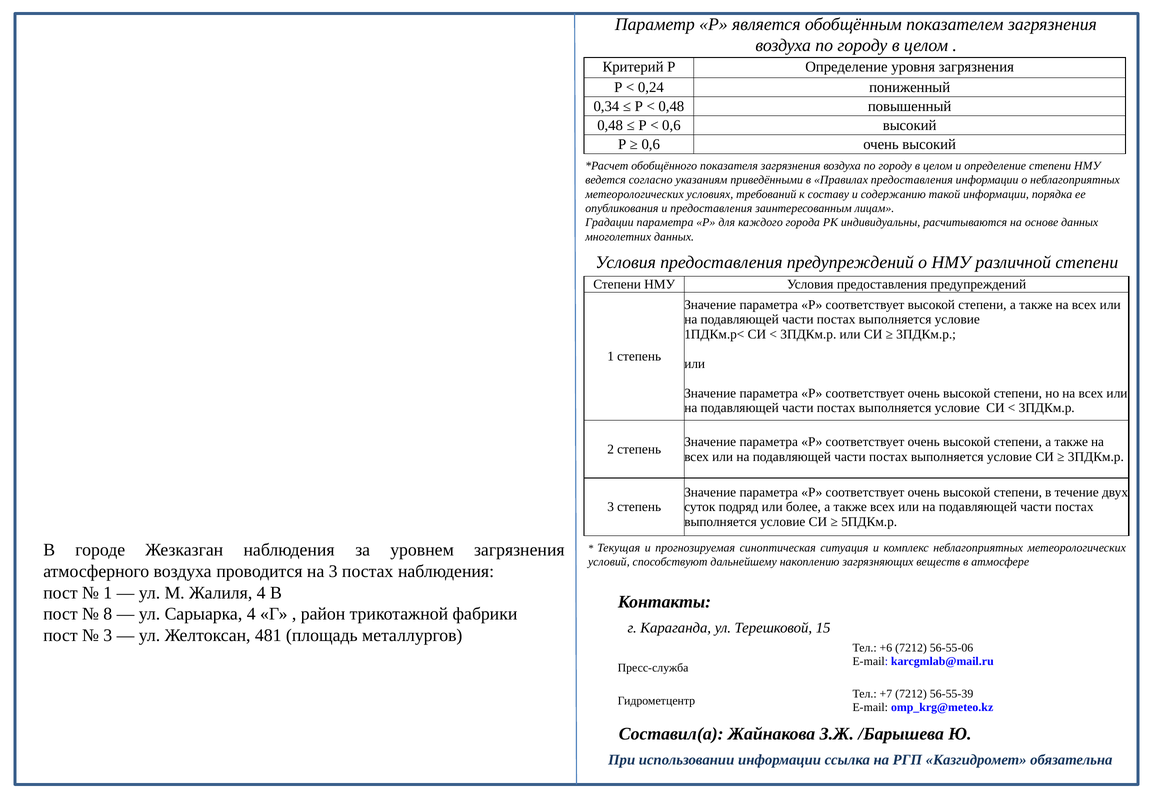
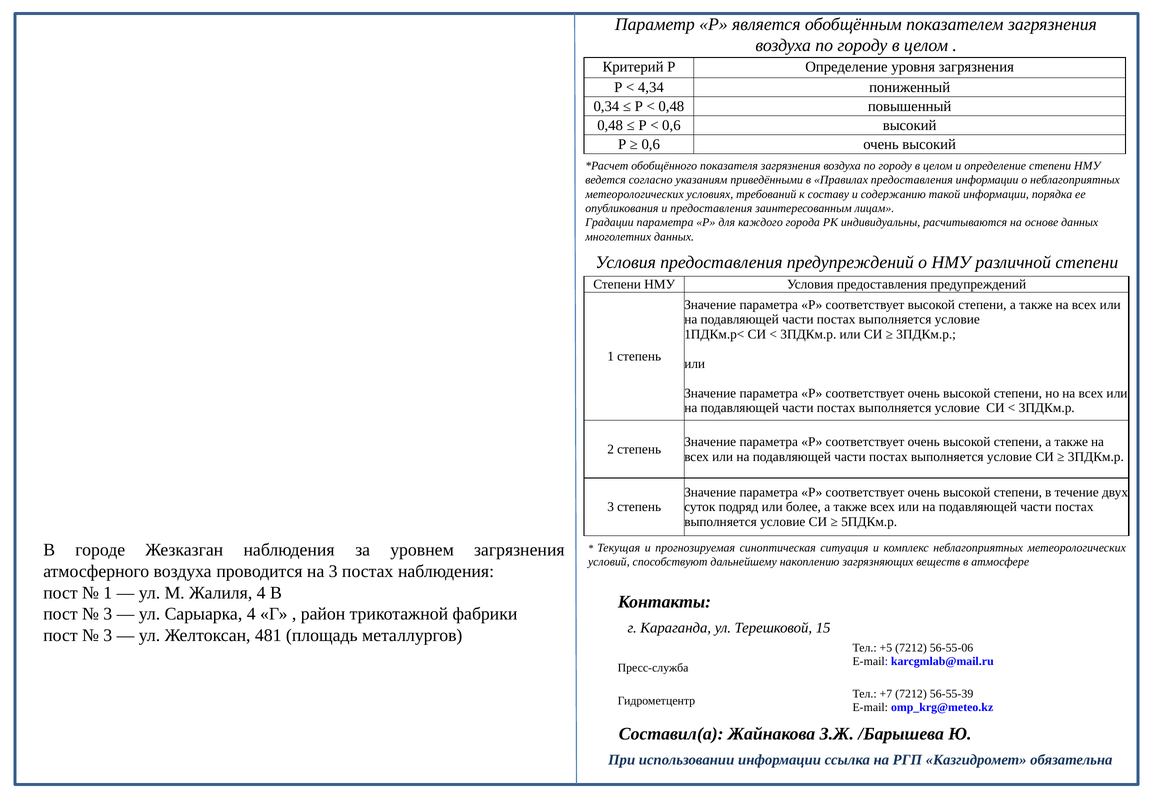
0,24: 0,24 -> 4,34
8 at (108, 614): 8 -> 3
+6: +6 -> +5
